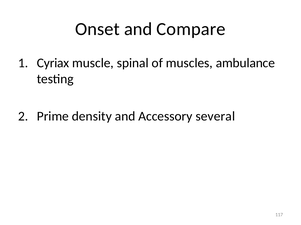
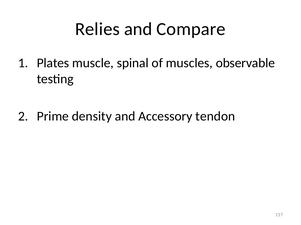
Onset: Onset -> Relies
Cyriax: Cyriax -> Plates
ambulance: ambulance -> observable
several: several -> tendon
